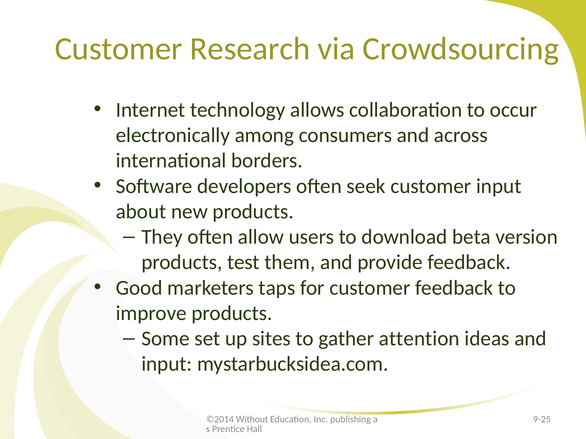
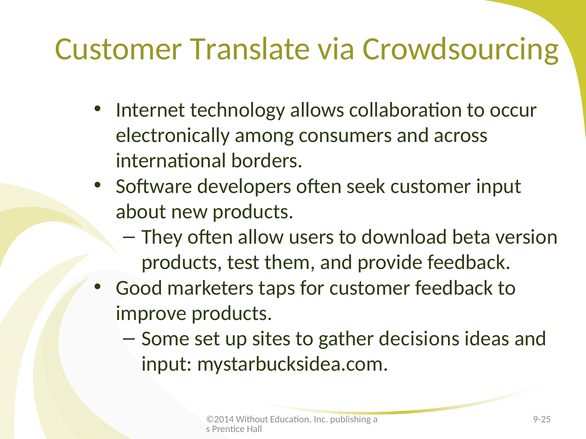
Research: Research -> Translate
attention: attention -> decisions
